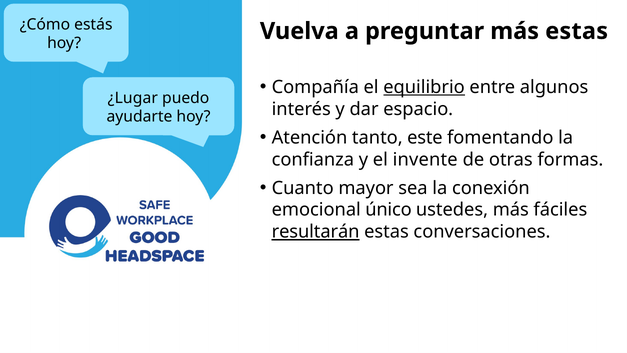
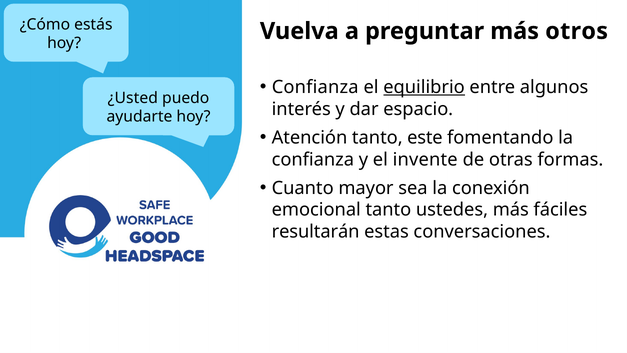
más estas: estas -> otros
Compañía at (315, 87): Compañía -> Confianza
¿Lugar: ¿Lugar -> ¿Usted
emocional único: único -> tanto
resultarán underline: present -> none
